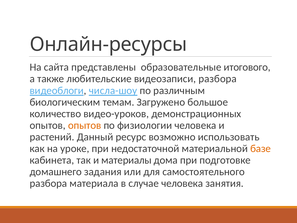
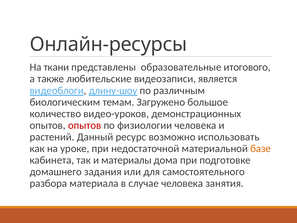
сайта: сайта -> ткани
видеозаписи разбора: разбора -> является
числа-шоу: числа-шоу -> длину-шоу
опытов at (85, 125) colour: orange -> red
